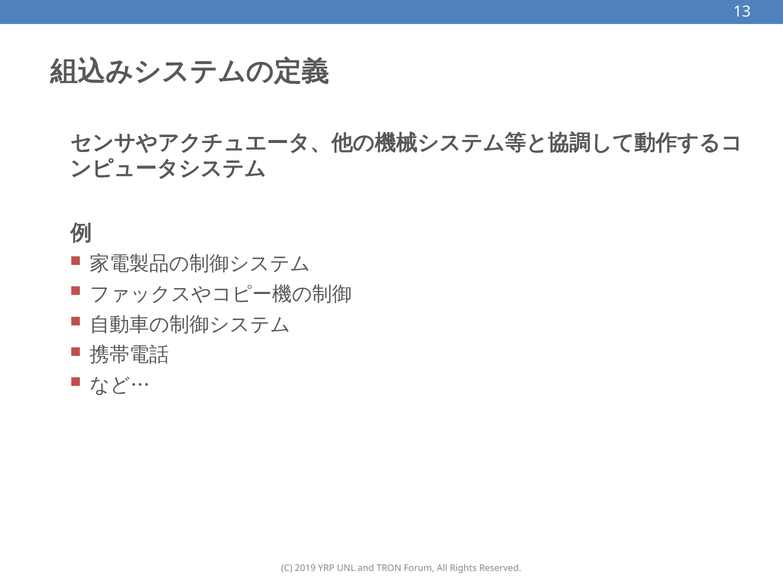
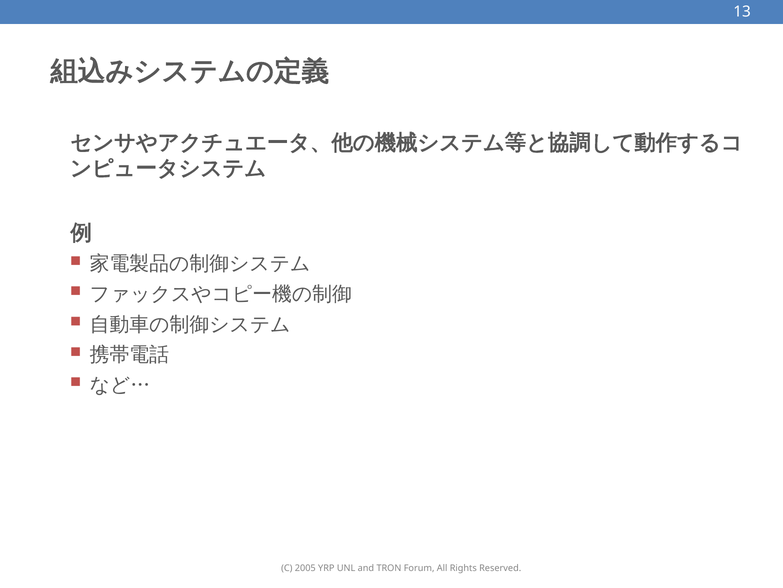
2019: 2019 -> 2005
